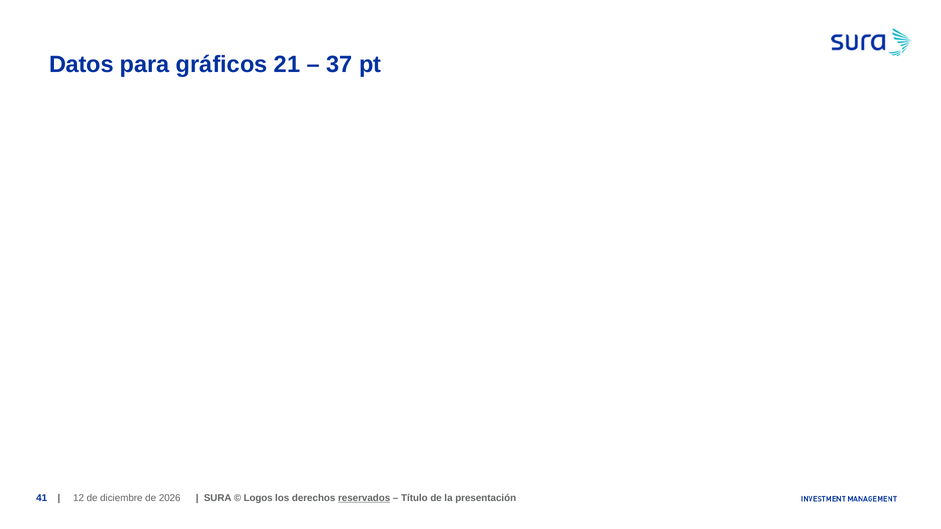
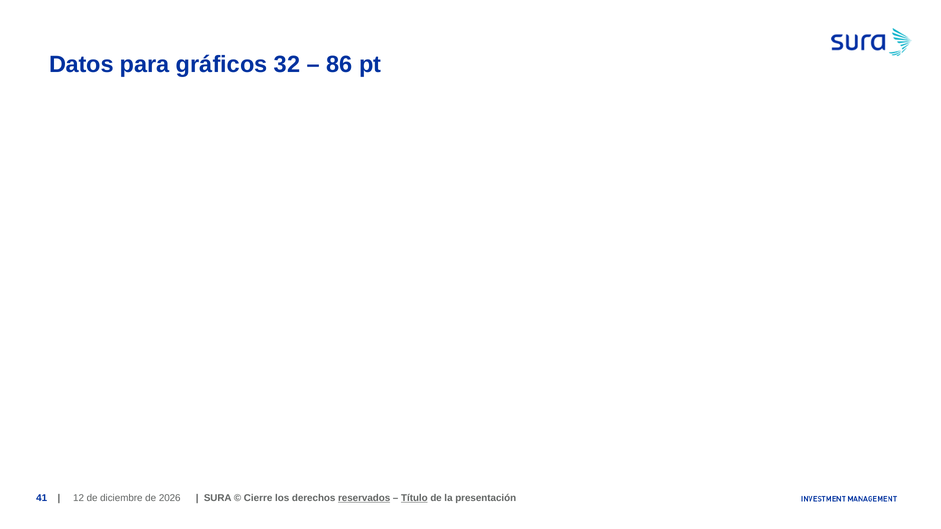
21: 21 -> 32
37: 37 -> 86
Logos: Logos -> Cierre
Título underline: none -> present
